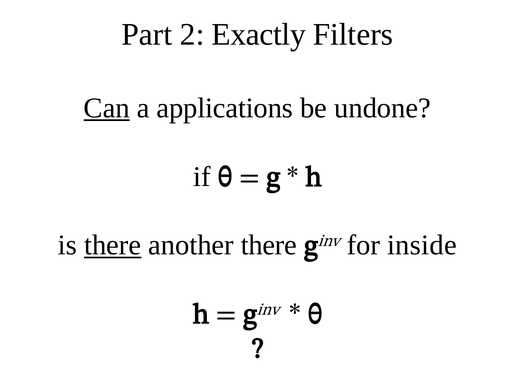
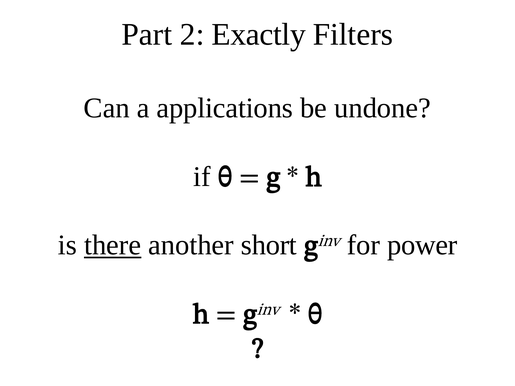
Can underline: present -> none
another there: there -> short
inside: inside -> power
